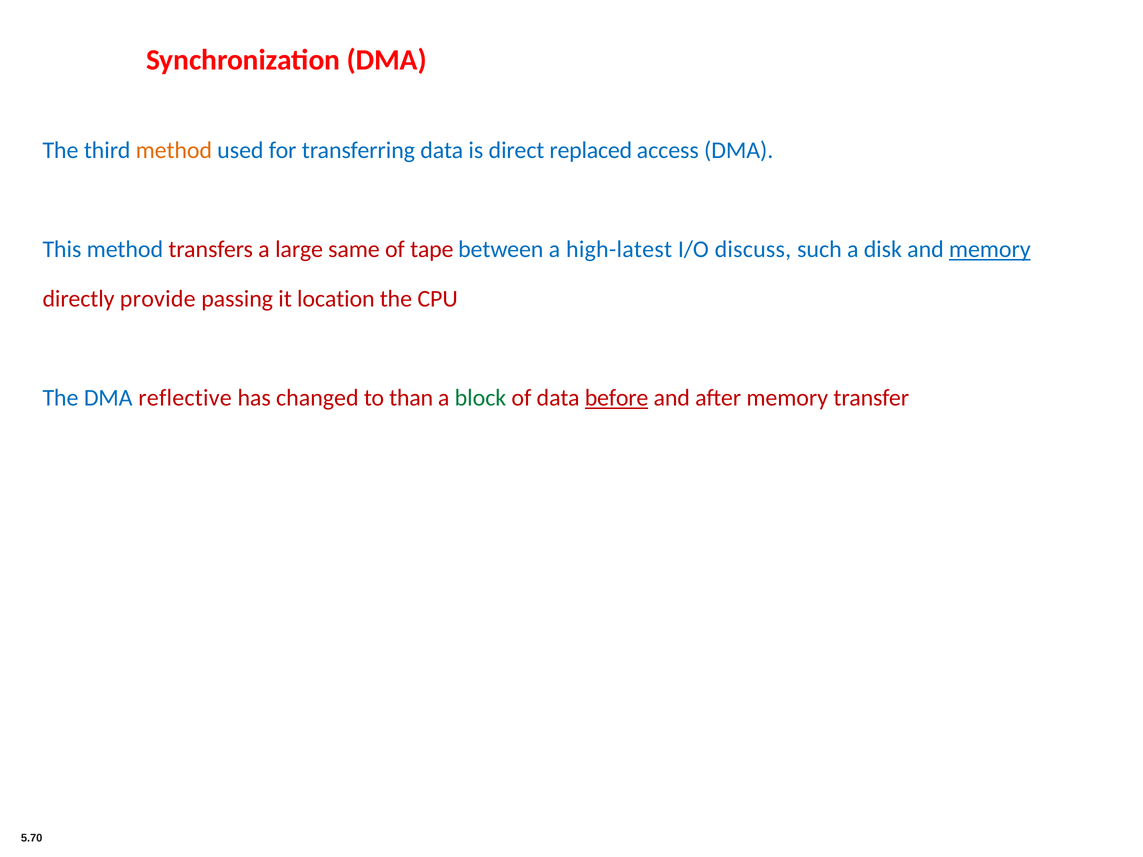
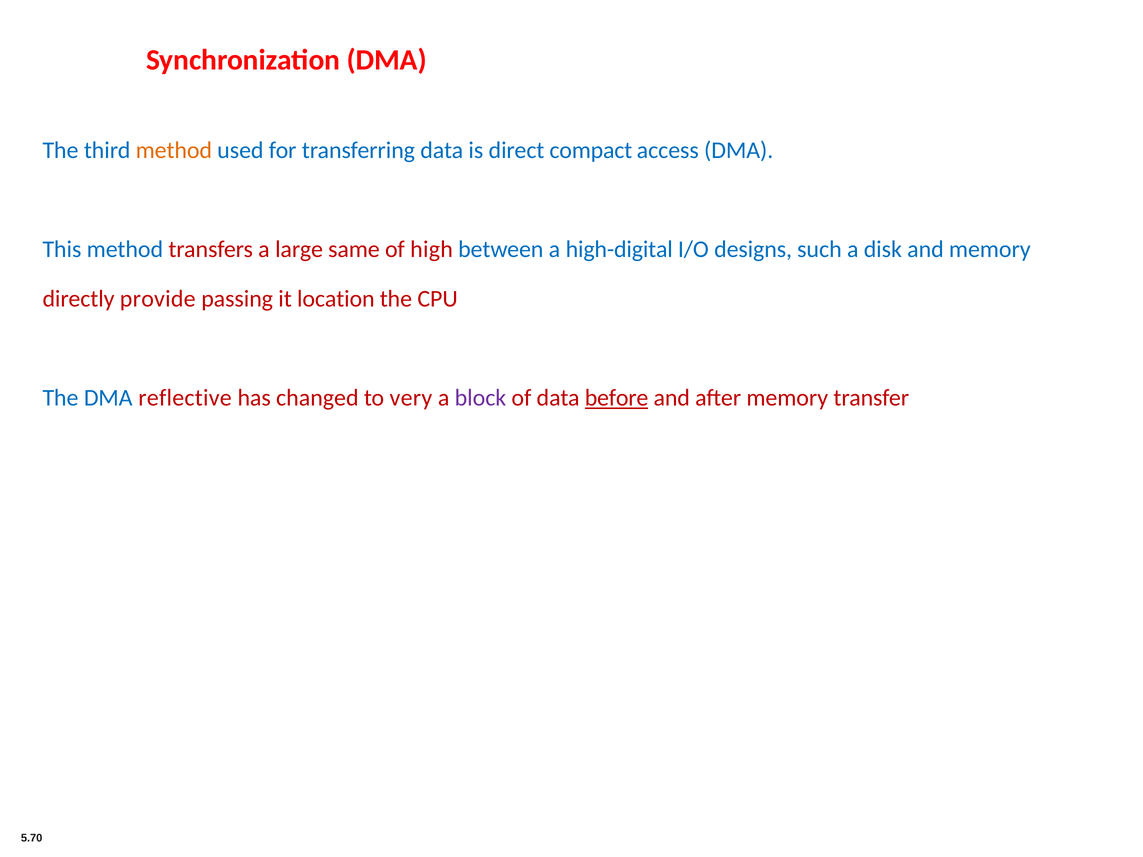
replaced: replaced -> compact
tape: tape -> high
high-latest: high-latest -> high-digital
discuss: discuss -> designs
memory at (990, 249) underline: present -> none
than: than -> very
block colour: green -> purple
